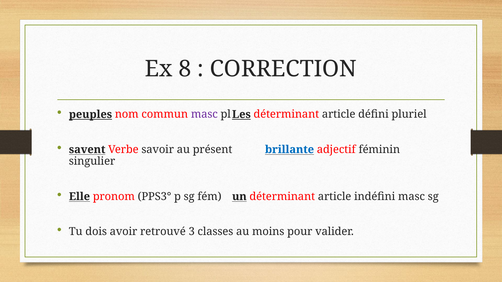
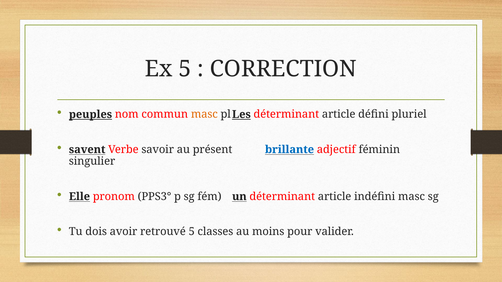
Ex 8: 8 -> 5
masc at (204, 115) colour: purple -> orange
retrouvé 3: 3 -> 5
